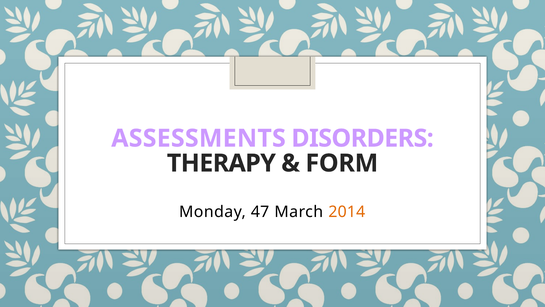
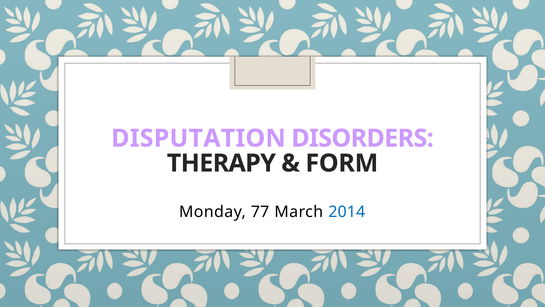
ASSESSMENTS: ASSESSMENTS -> DISPUTATION
47: 47 -> 77
2014 colour: orange -> blue
